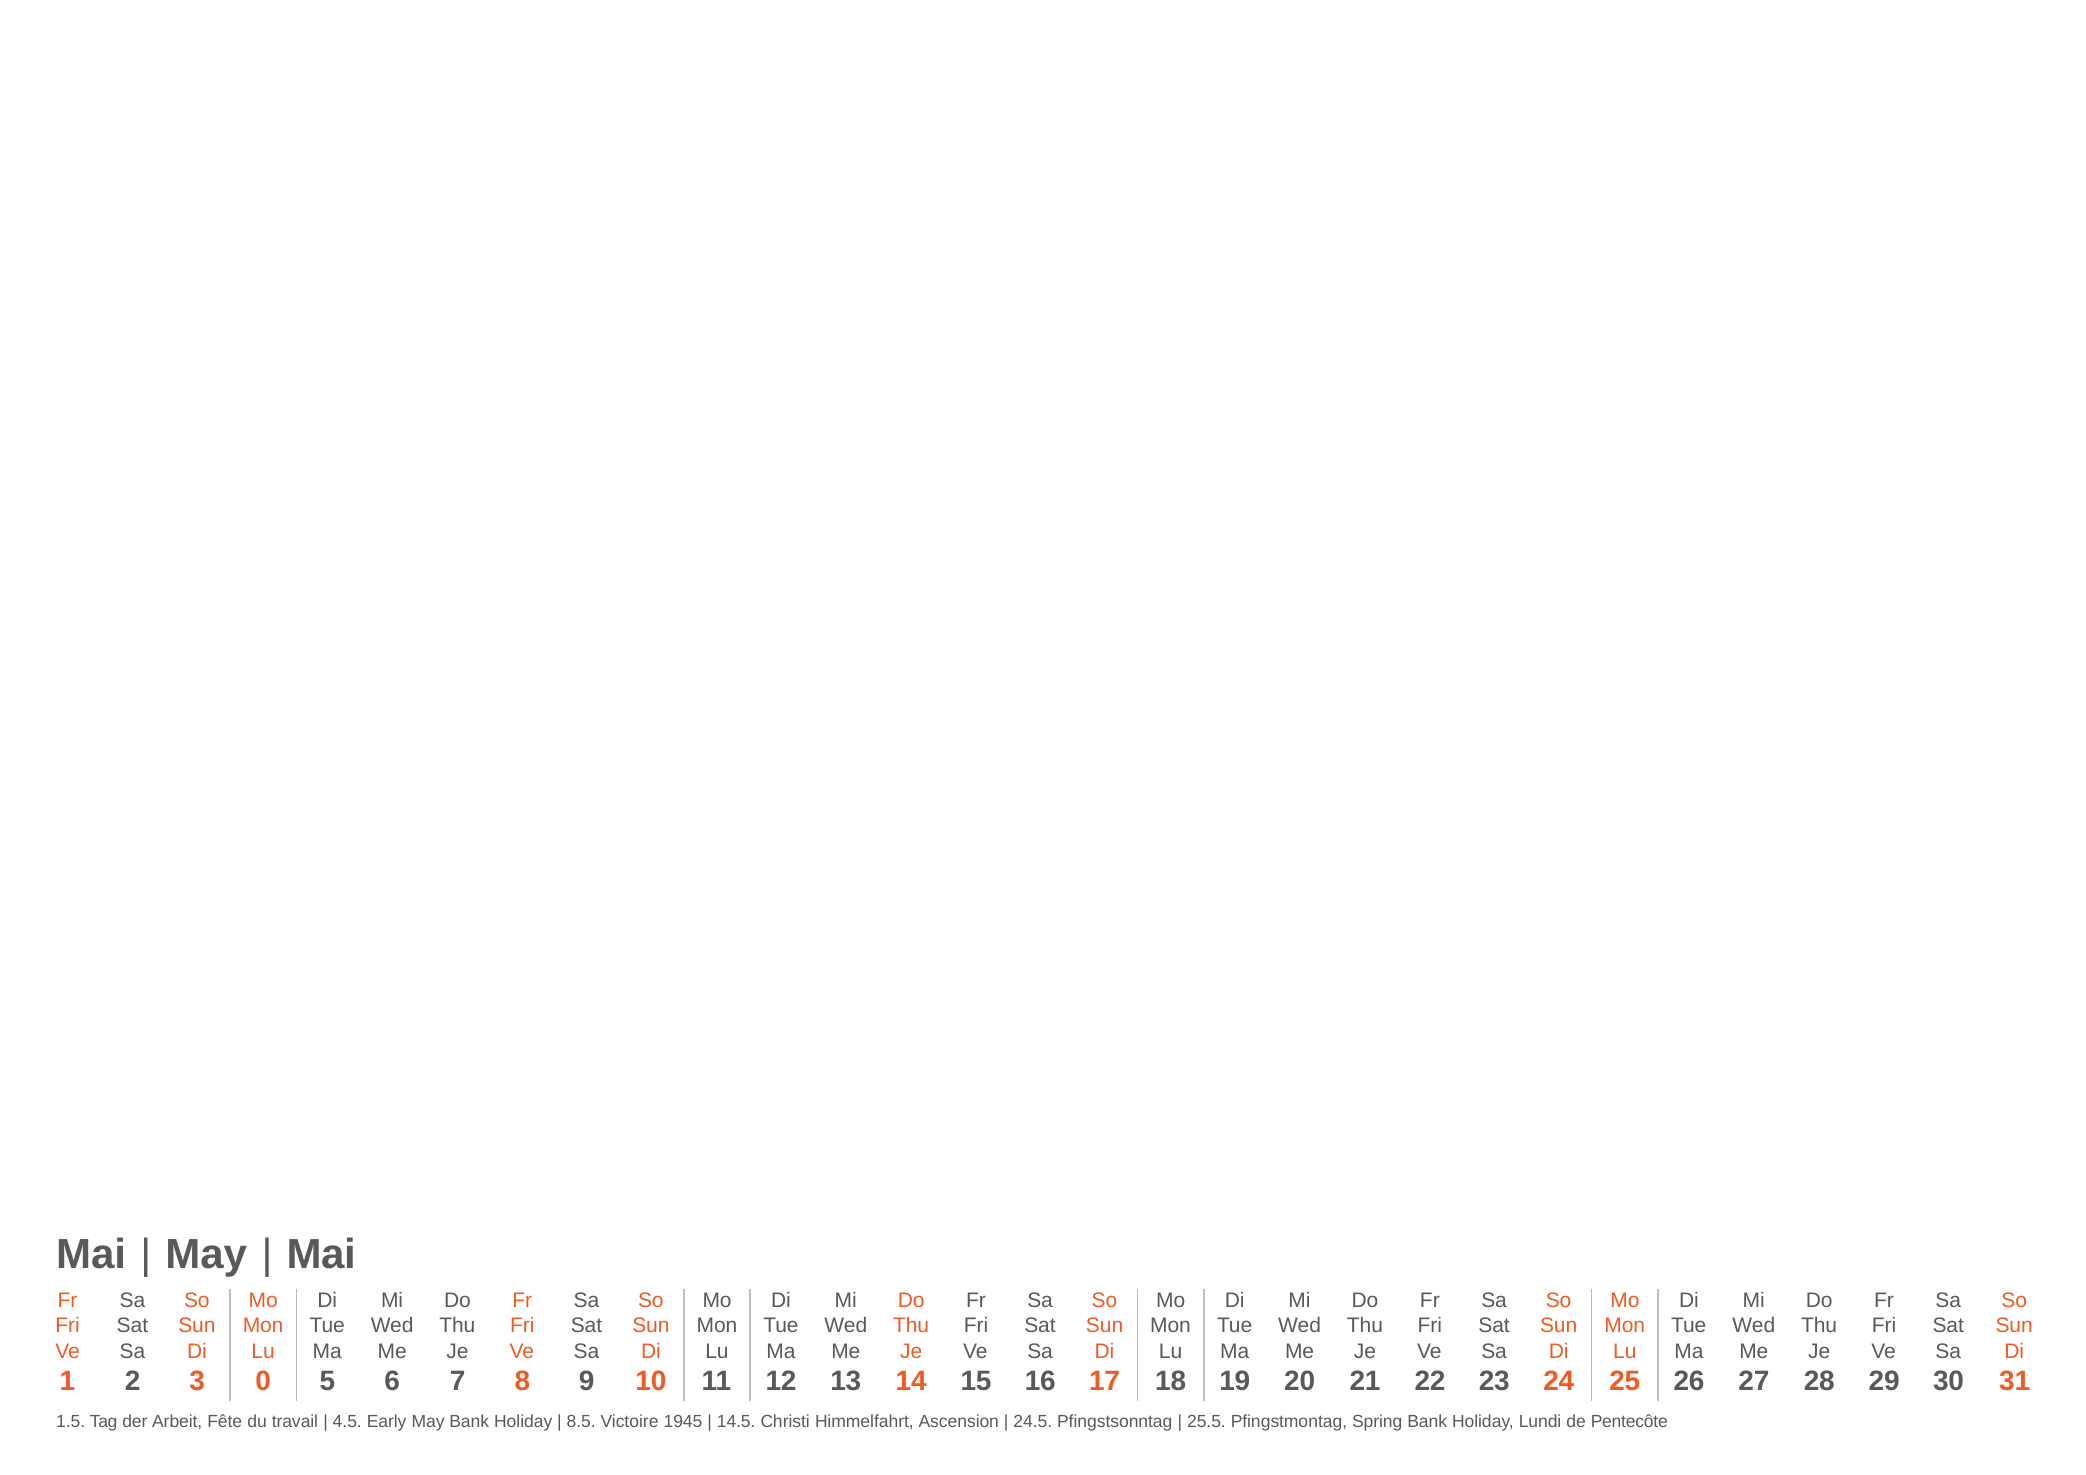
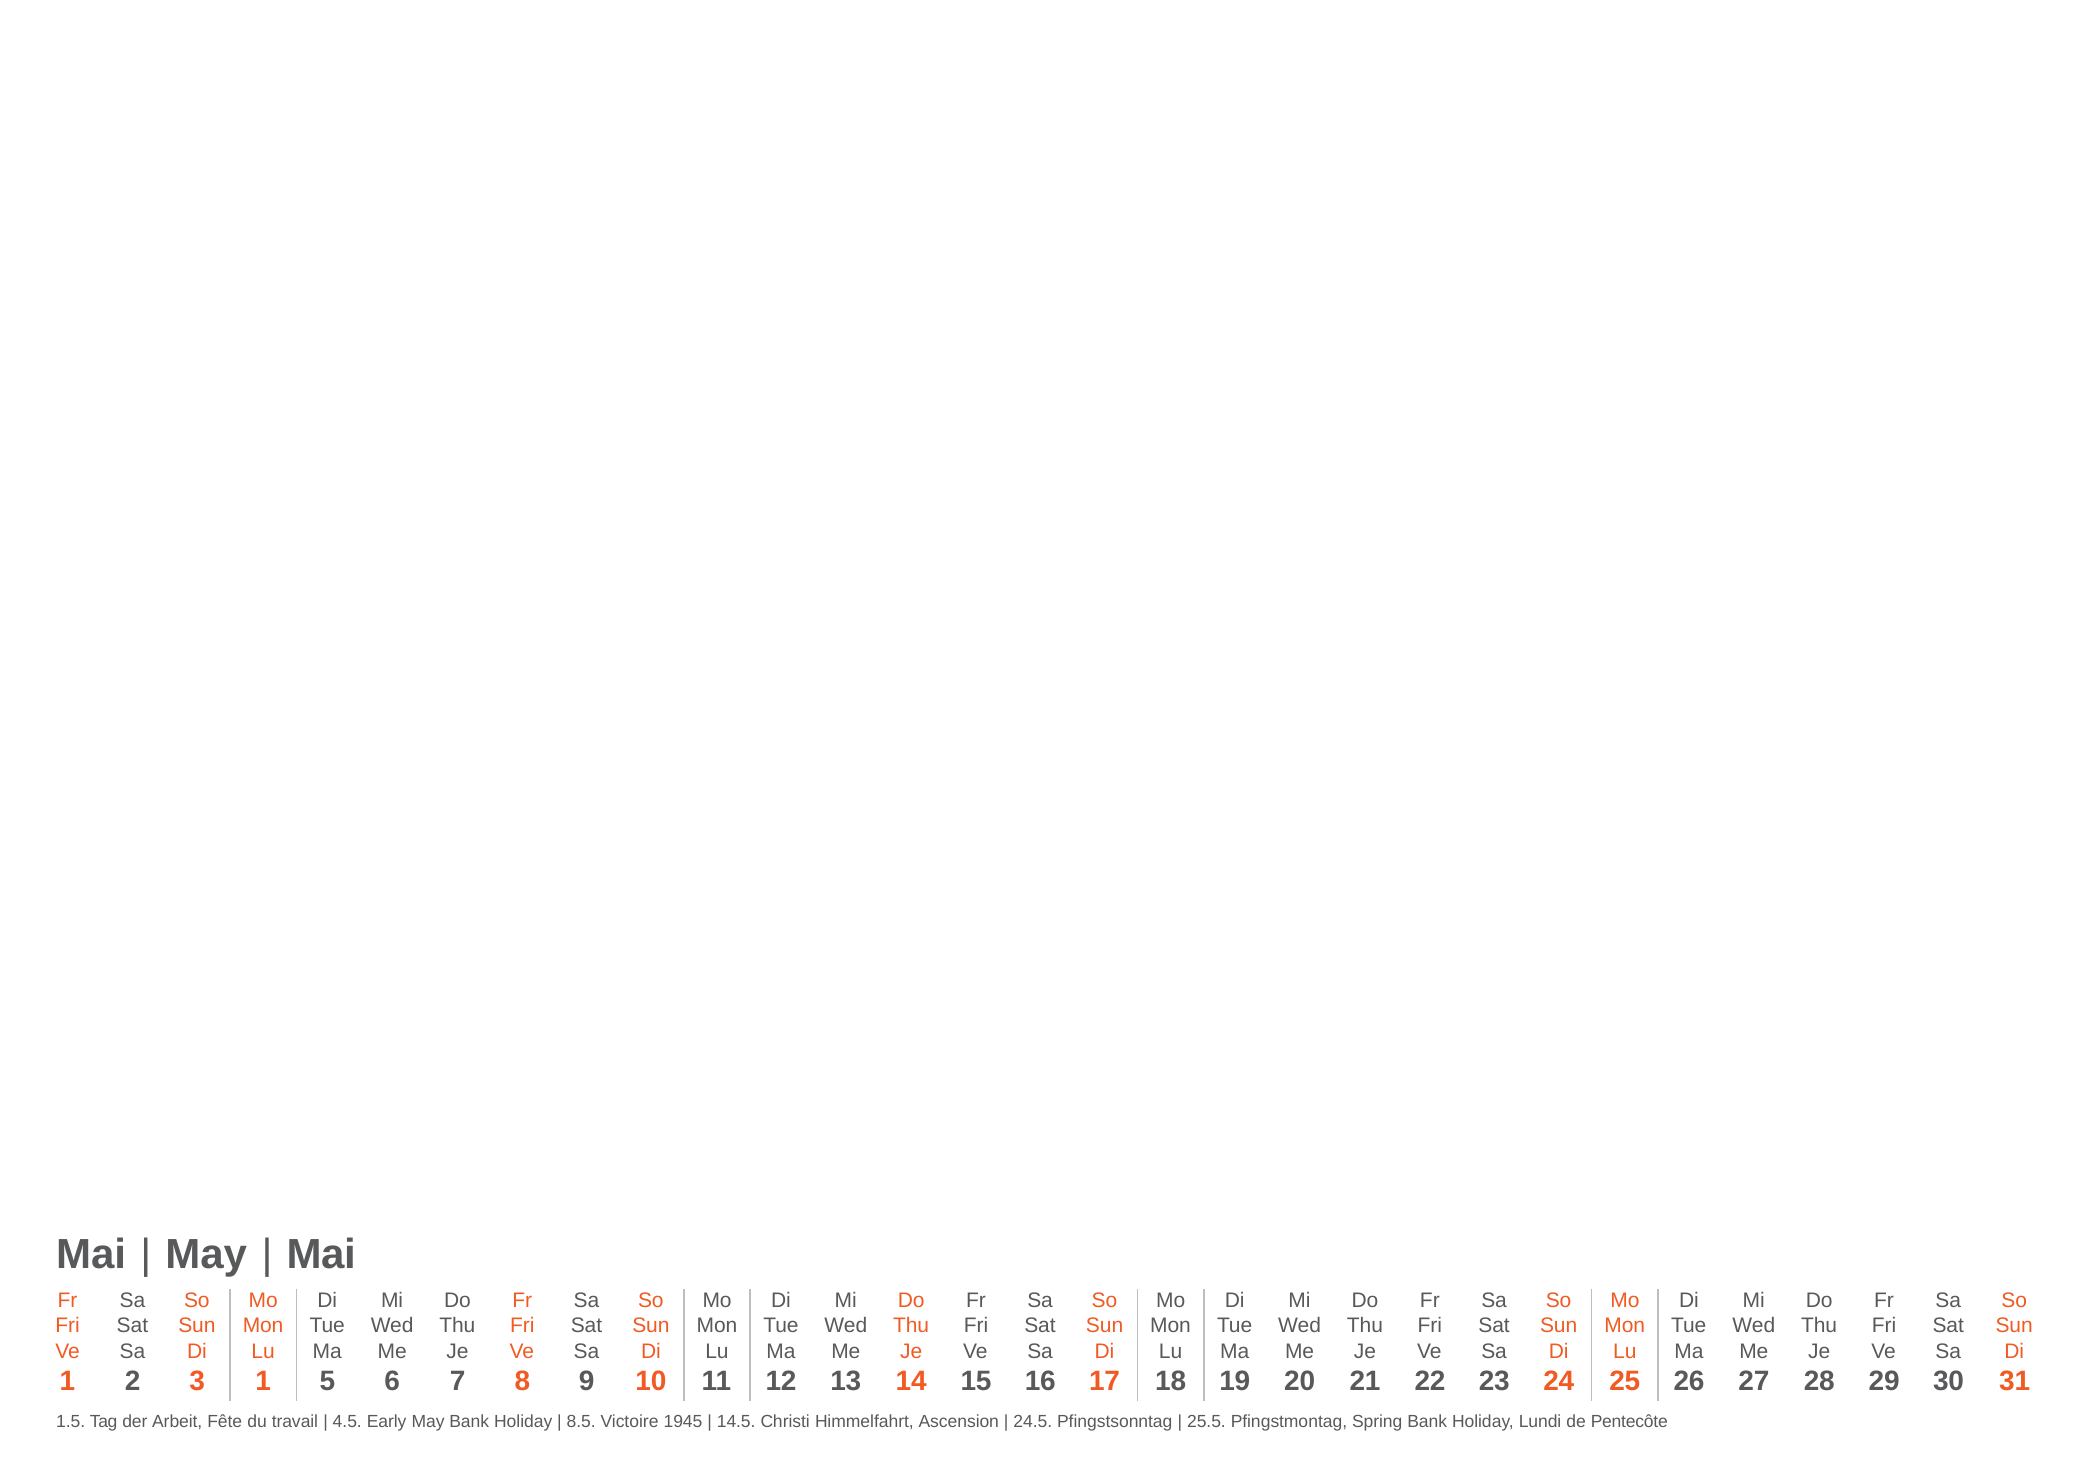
3 0: 0 -> 1
